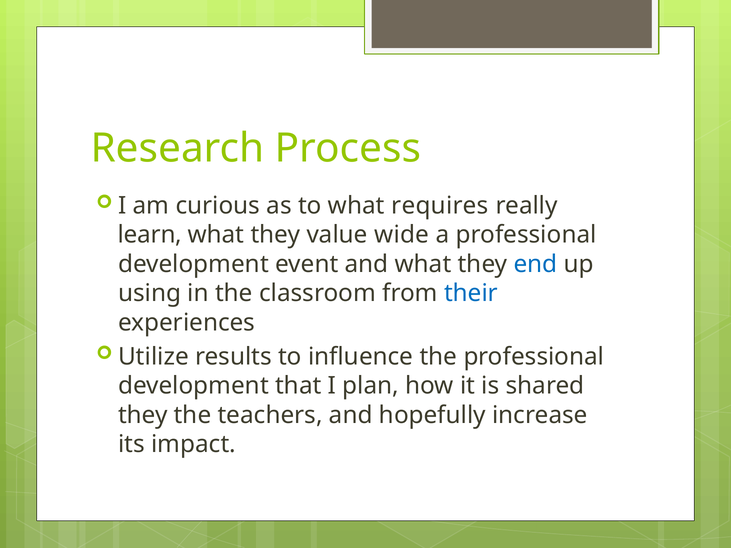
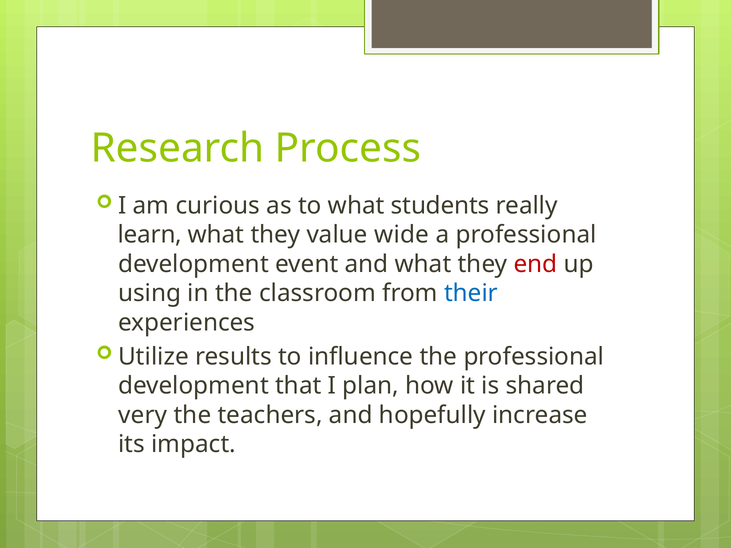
requires: requires -> students
end colour: blue -> red
they at (143, 415): they -> very
